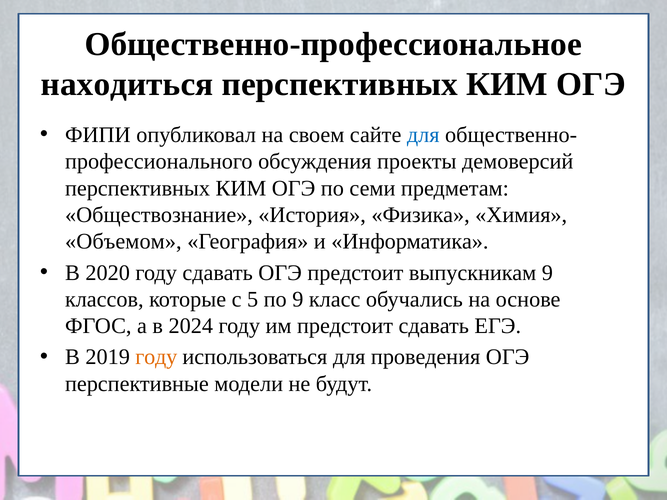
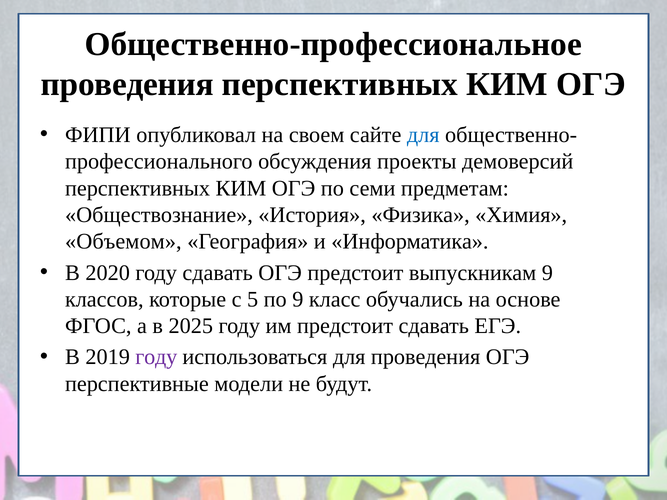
находиться at (127, 84): находиться -> проведения
2024: 2024 -> 2025
году at (156, 357) colour: orange -> purple
